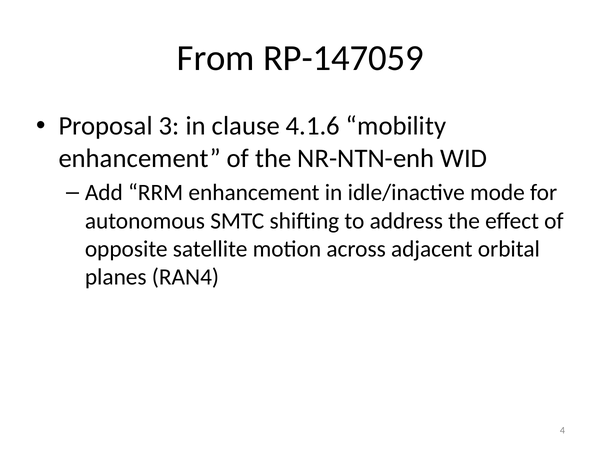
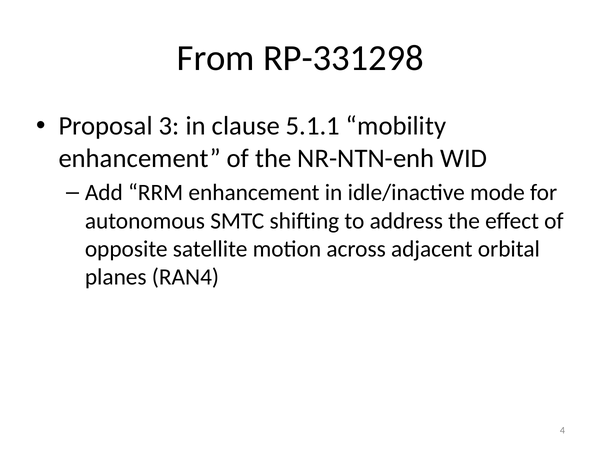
RP-147059: RP-147059 -> RP-331298
4.1.6: 4.1.6 -> 5.1.1
